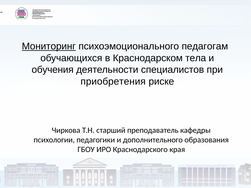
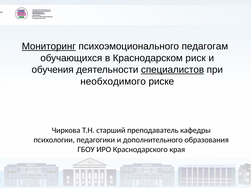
тела: тела -> риск
специалистов underline: none -> present
приобретения: приобретения -> необходимого
